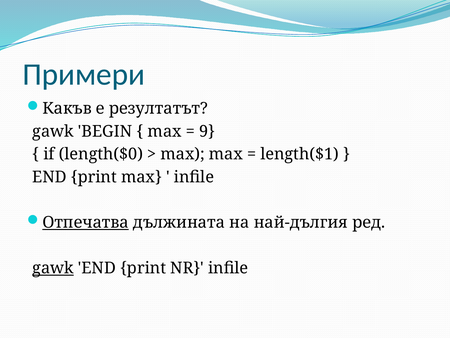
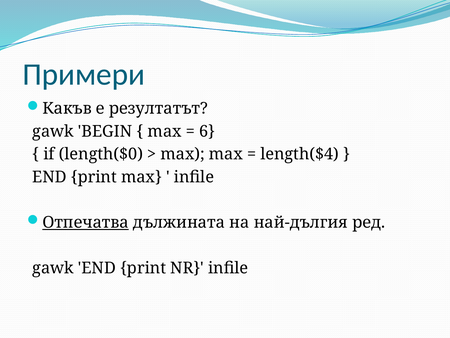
9: 9 -> 6
length($1: length($1 -> length($4
gawk at (53, 268) underline: present -> none
